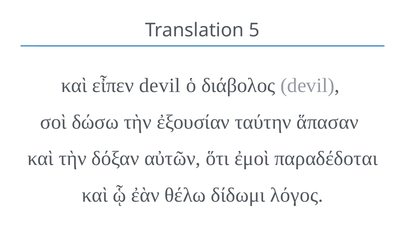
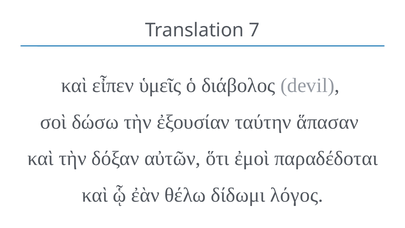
5: 5 -> 7
εἶπεν devil: devil -> ὑμεῖς
